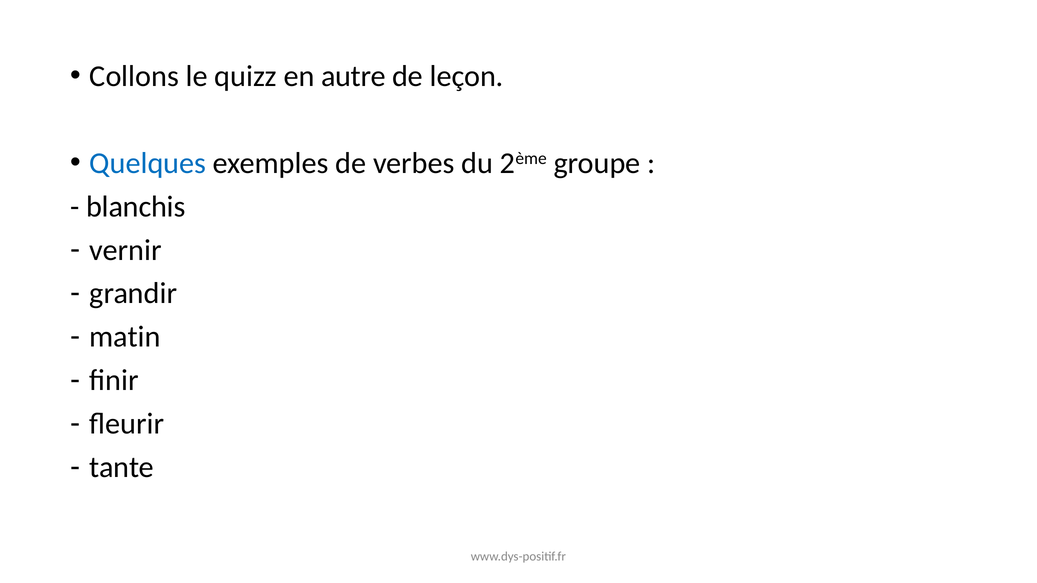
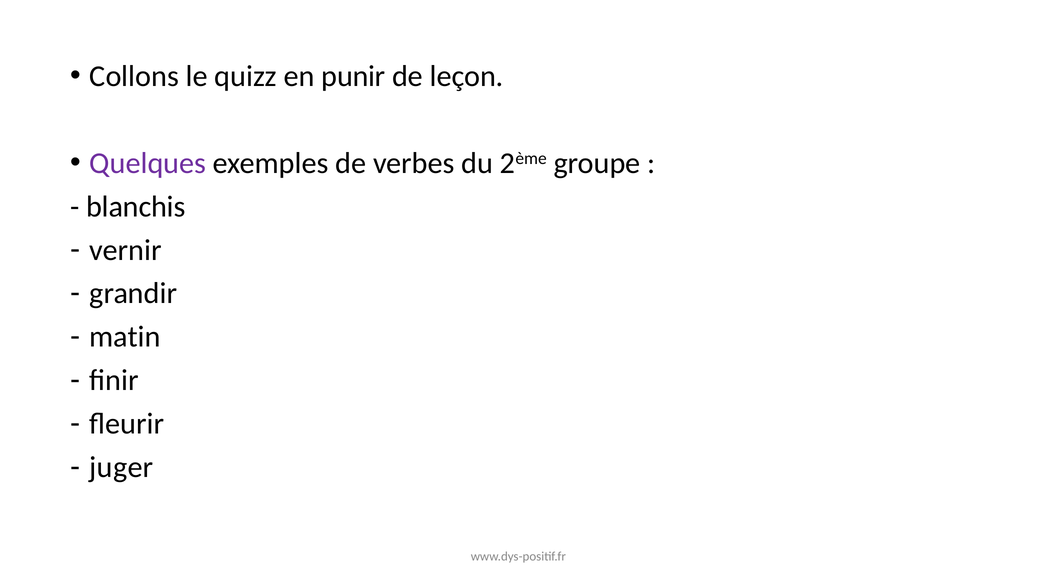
autre: autre -> punir
Quelques colour: blue -> purple
tante: tante -> juger
